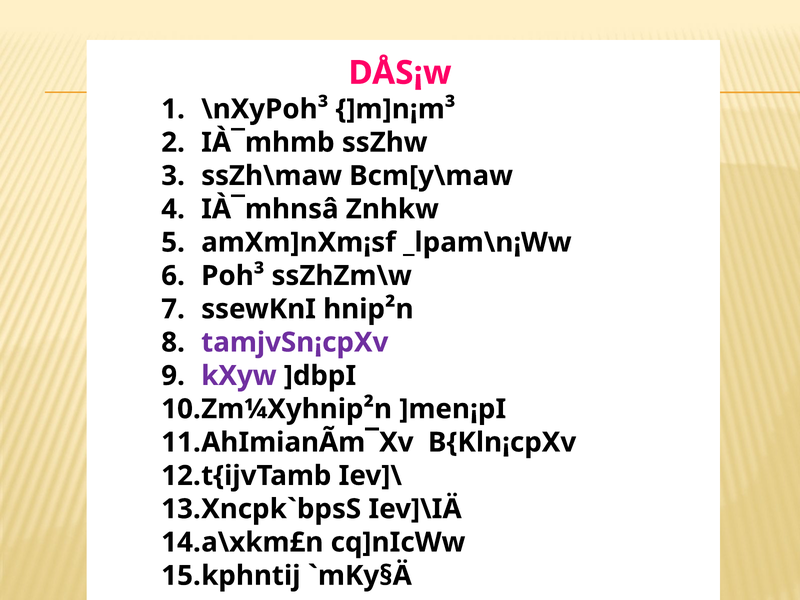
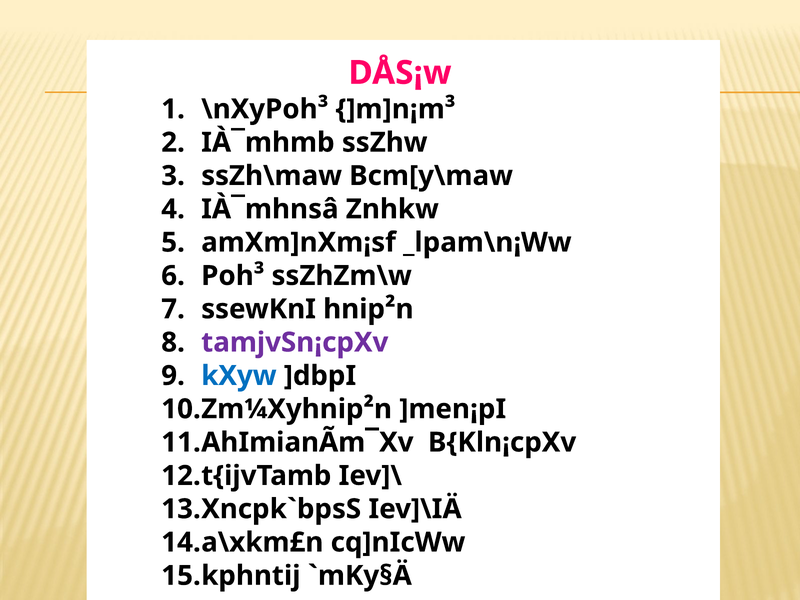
kXyw colour: purple -> blue
